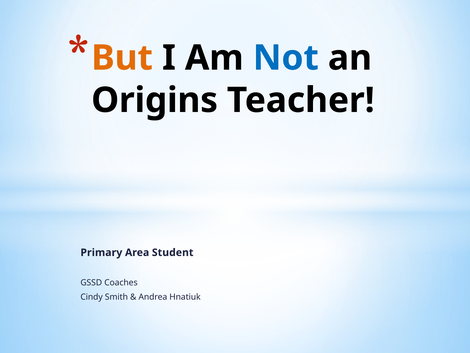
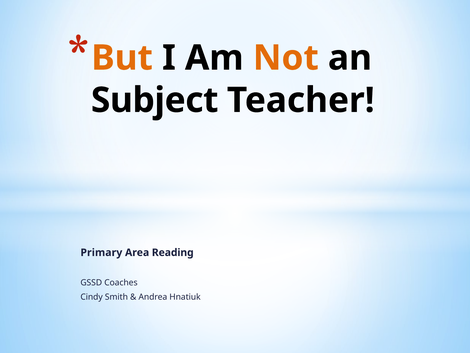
Not colour: blue -> orange
Origins: Origins -> Subject
Student: Student -> Reading
